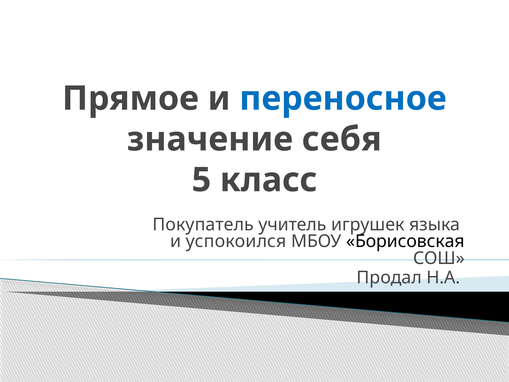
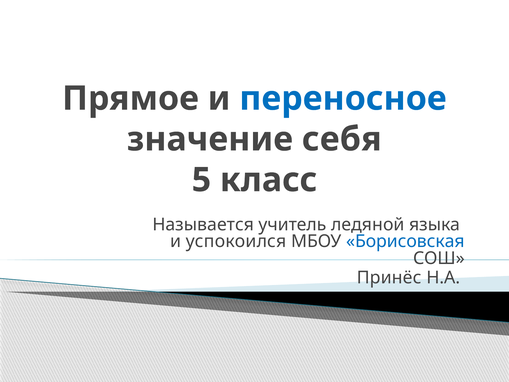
Покупатель: Покупатель -> Называется
игрушек: игрушек -> ледяной
Борисовская colour: black -> blue
Продал: Продал -> Принёс
